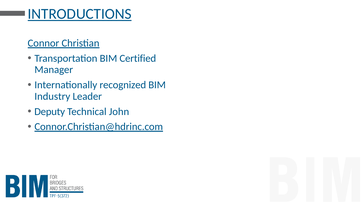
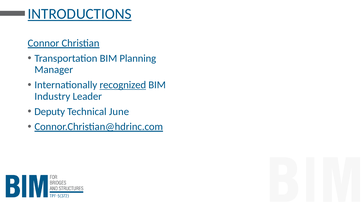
Certified: Certified -> Planning
recognized underline: none -> present
John: John -> June
